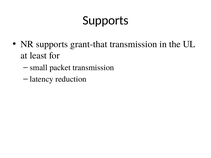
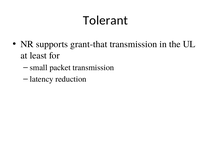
Supports at (106, 20): Supports -> Tolerant
